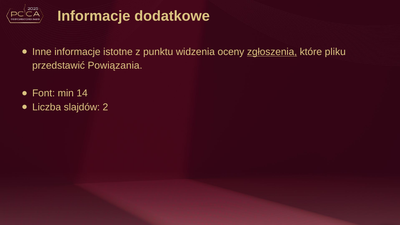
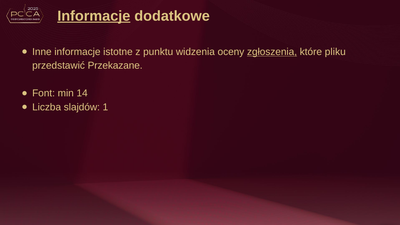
Informacje at (94, 16) underline: none -> present
Powiązania: Powiązania -> Przekazane
2: 2 -> 1
